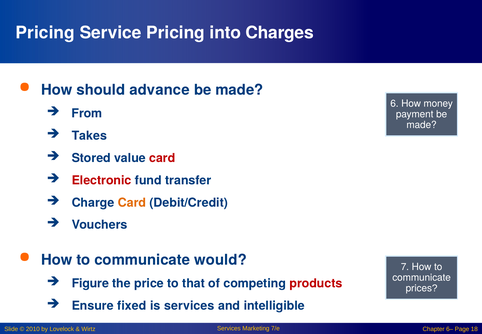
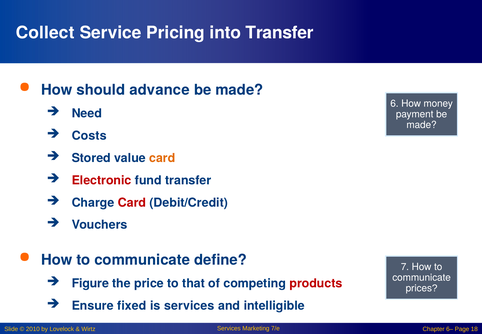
Pricing at (45, 33): Pricing -> Collect
into Charges: Charges -> Transfer
From: From -> Need
Takes: Takes -> Costs
card at (162, 158) colour: red -> orange
Card at (132, 202) colour: orange -> red
would: would -> define
